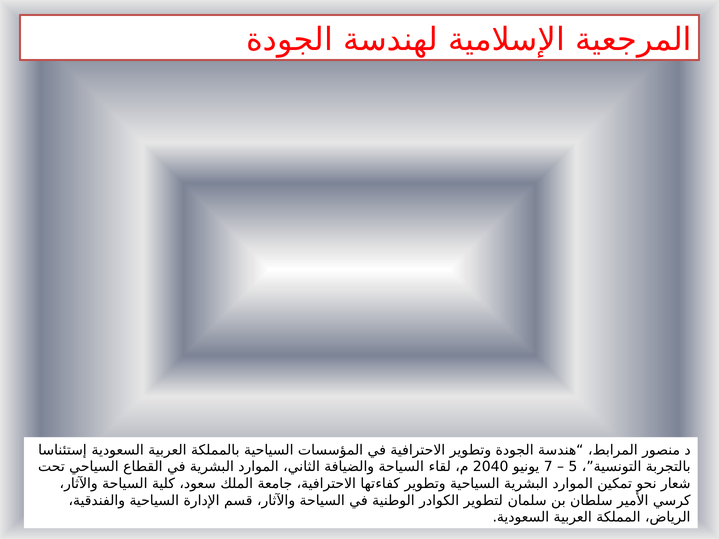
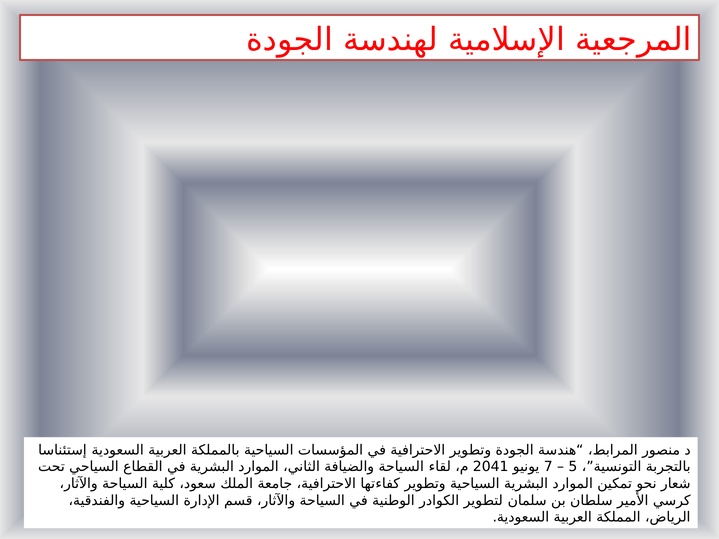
2040: 2040 -> 2041
